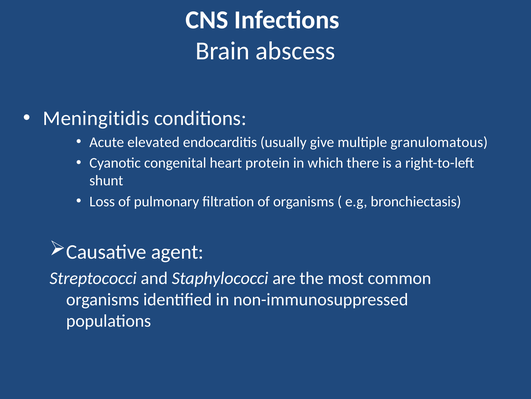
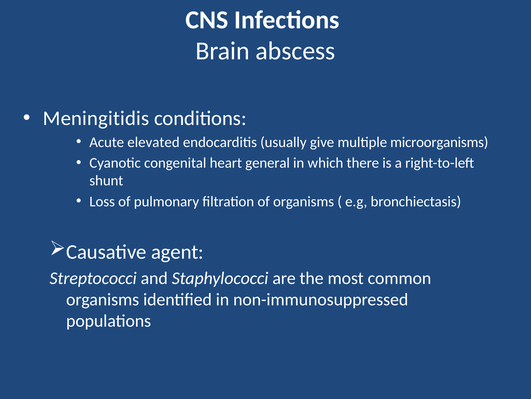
granulomatous: granulomatous -> microorganisms
protein: protein -> general
